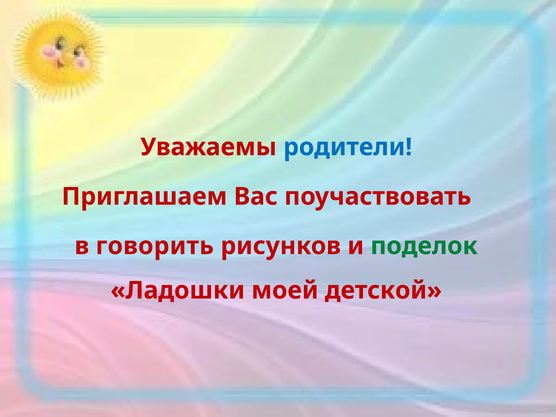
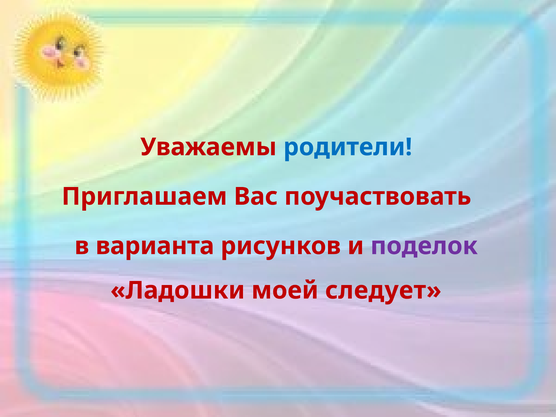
говорить: говорить -> варианта
поделок colour: green -> purple
детской: детской -> следует
